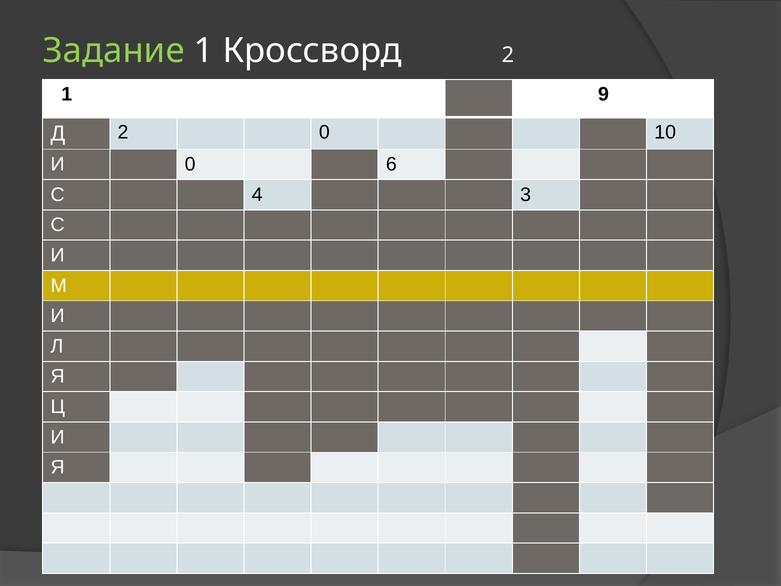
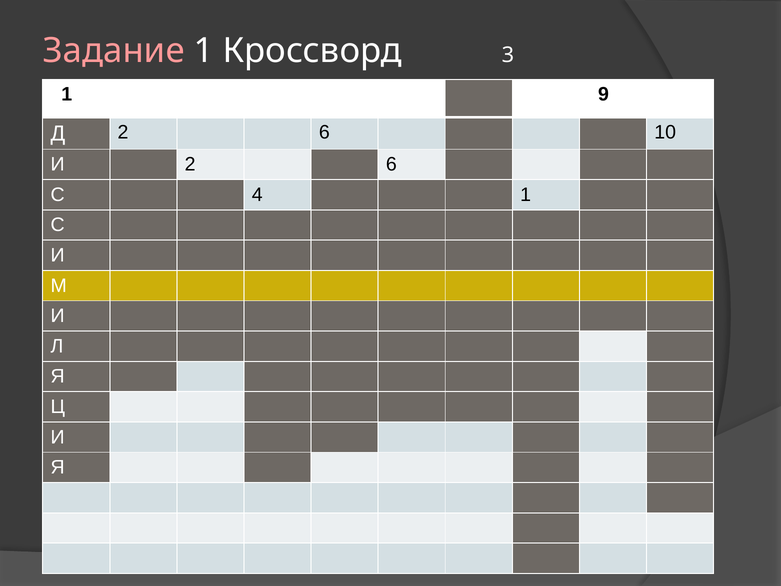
Задание colour: light green -> pink
Кроссворд 2: 2 -> 3
Д 2 0: 0 -> 6
И 0: 0 -> 2
4 3: 3 -> 1
